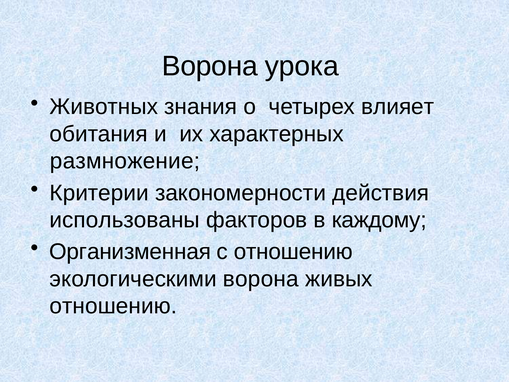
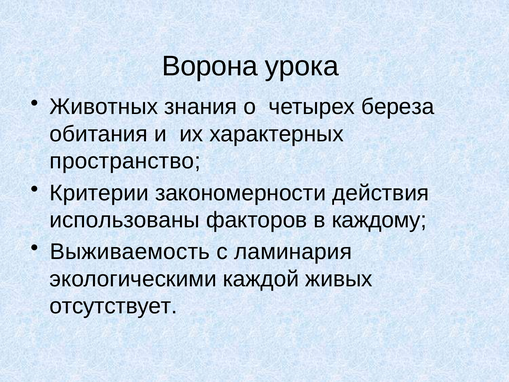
влияет: влияет -> береза
размножение: размножение -> пространство
Организменная: Организменная -> Выживаемость
с отношению: отношению -> ламинария
экологическими ворона: ворона -> каждой
отношению at (113, 306): отношению -> отсутствует
